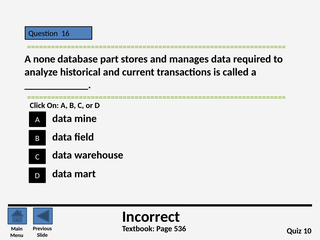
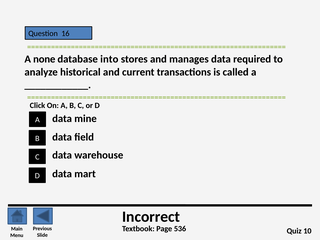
part: part -> into
